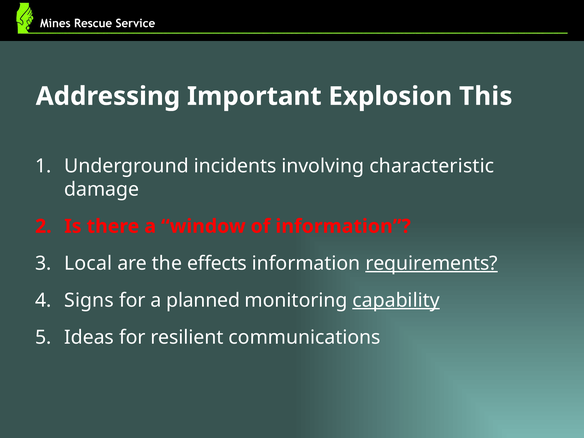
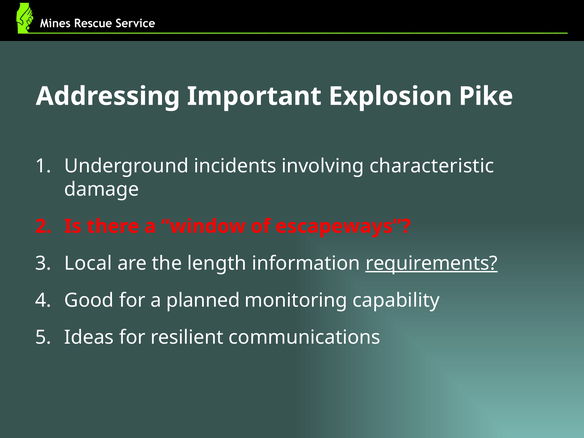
This: This -> Pike
of information: information -> escapeways
effects: effects -> length
Signs: Signs -> Good
capability underline: present -> none
